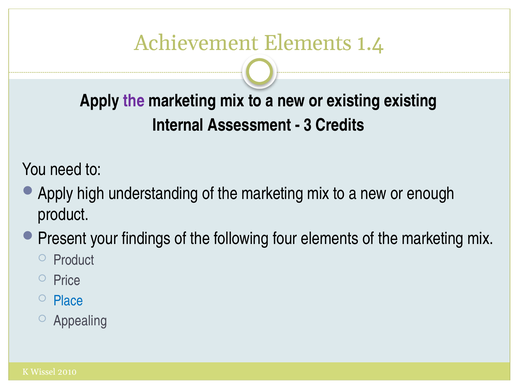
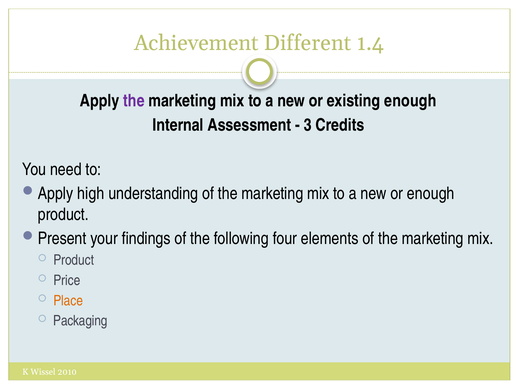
Achievement Elements: Elements -> Different
existing existing: existing -> enough
Place colour: blue -> orange
Appealing: Appealing -> Packaging
